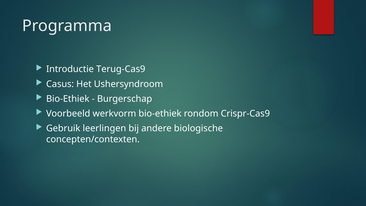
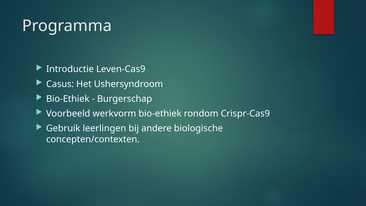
Terug-Cas9: Terug-Cas9 -> Leven-Cas9
